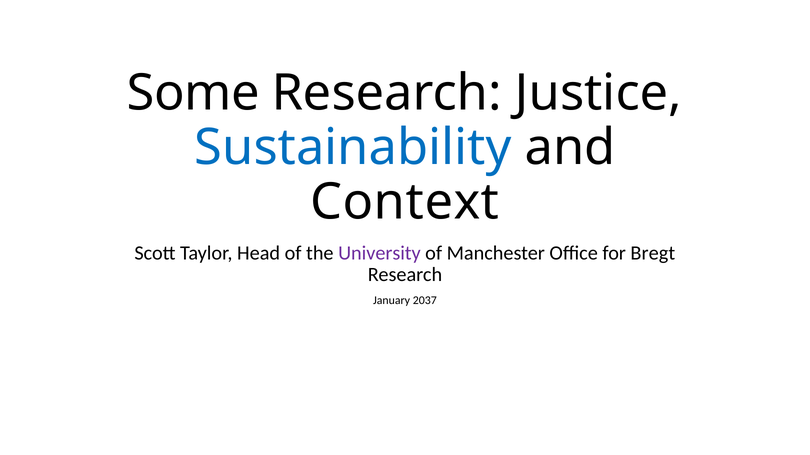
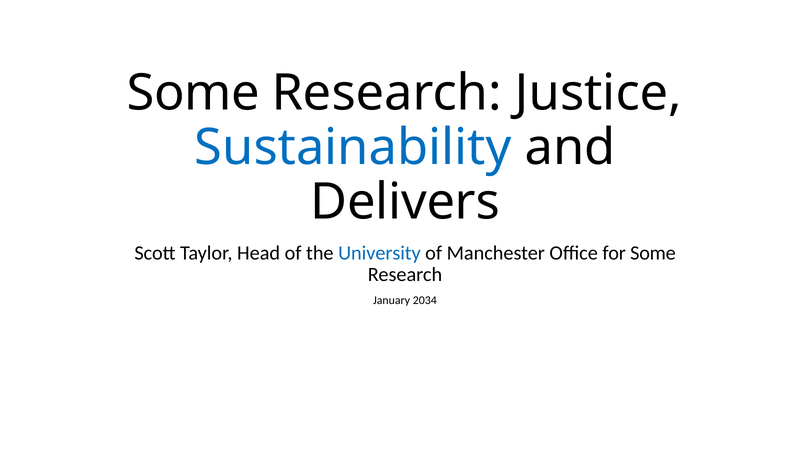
Context: Context -> Delivers
University colour: purple -> blue
for Bregt: Bregt -> Some
2037: 2037 -> 2034
